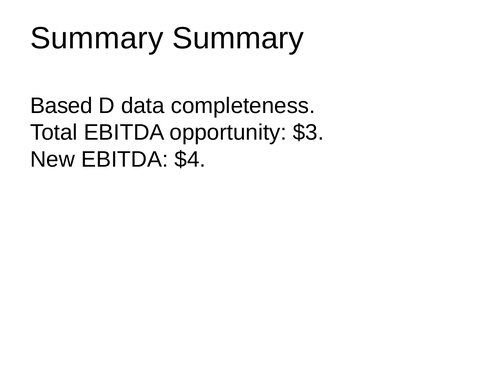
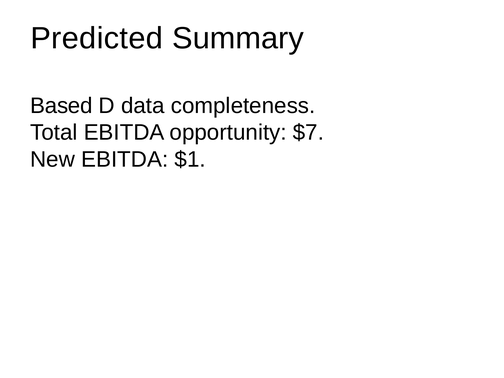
Summary at (97, 38): Summary -> Predicted
$3: $3 -> $7
$4: $4 -> $1
